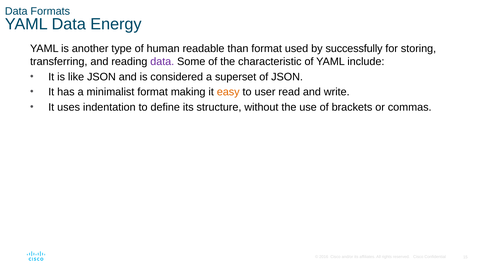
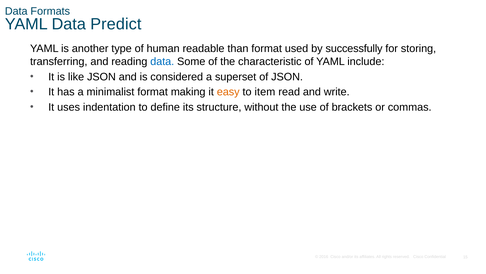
Energy: Energy -> Predict
data at (162, 62) colour: purple -> blue
user: user -> item
